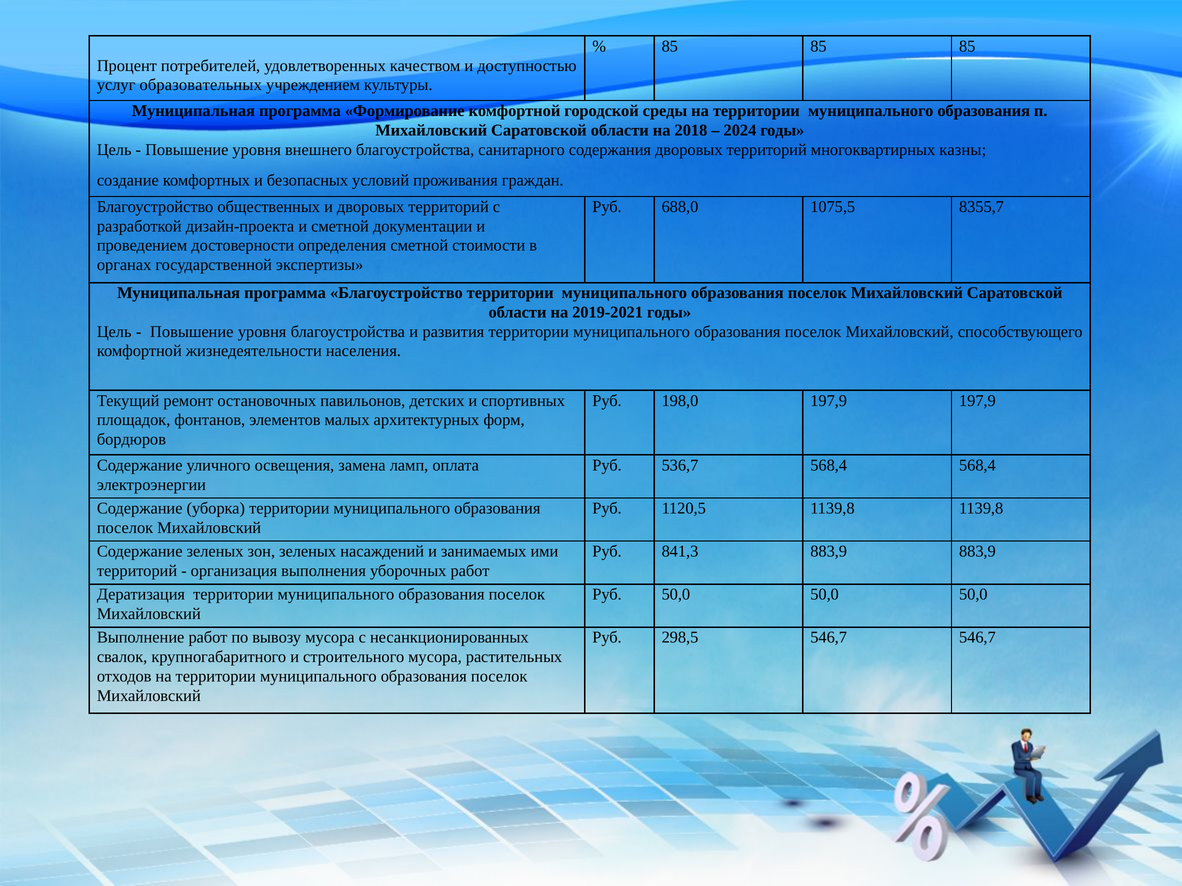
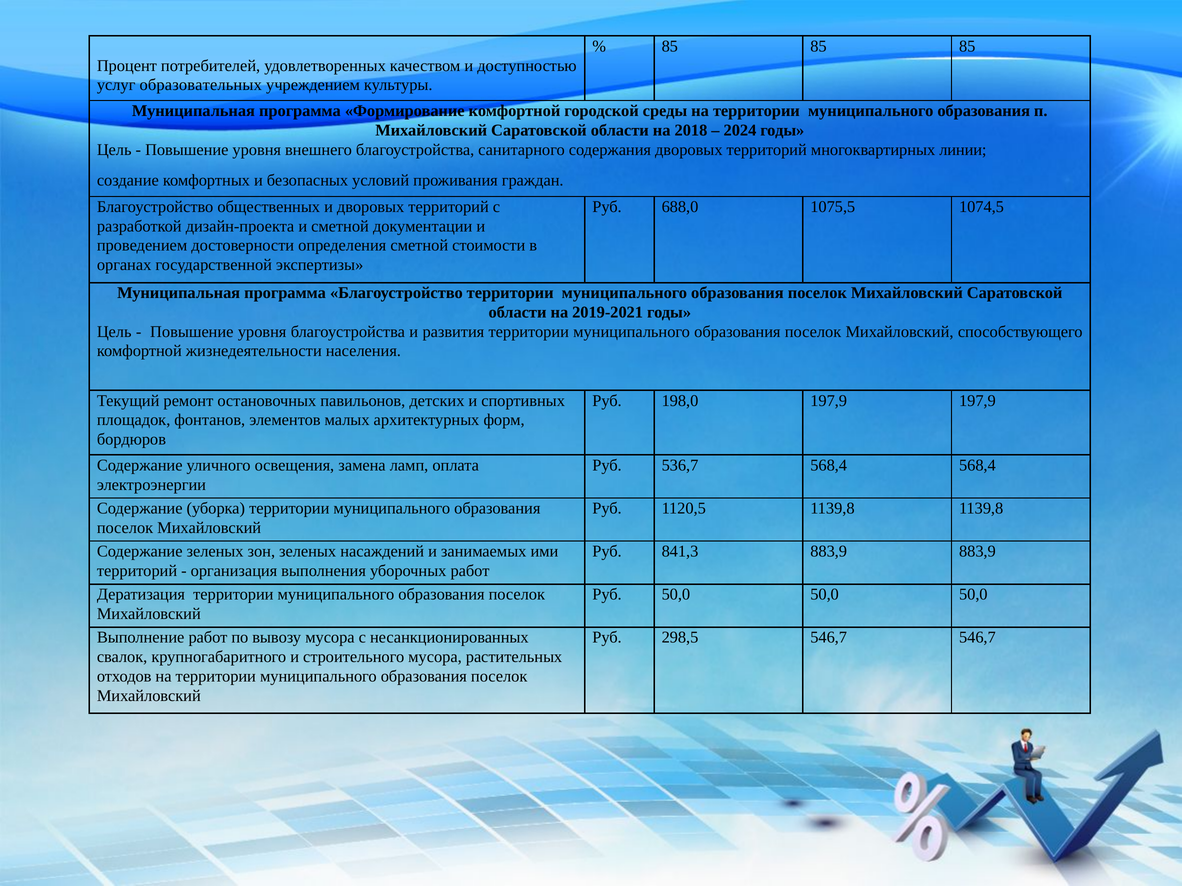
казны: казны -> линии
8355,7: 8355,7 -> 1074,5
